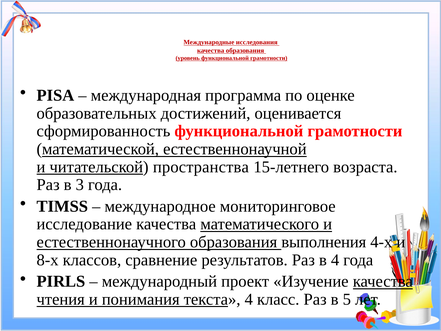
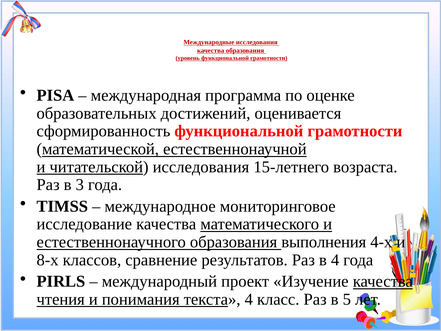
читательской пространства: пространства -> исследования
